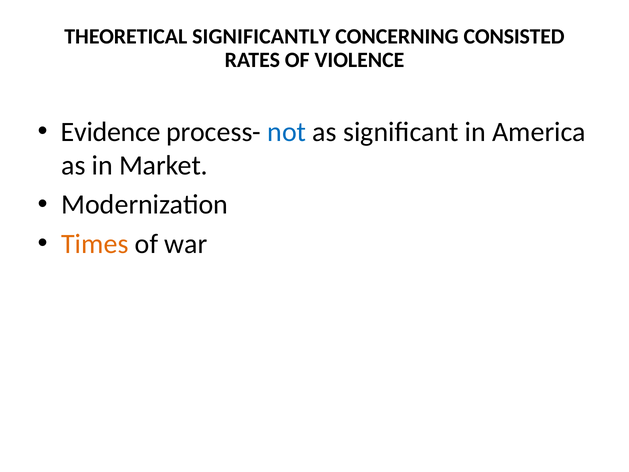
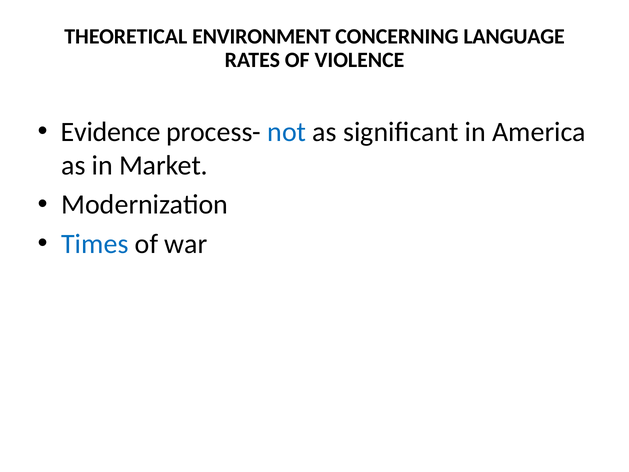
SIGNIFICANTLY: SIGNIFICANTLY -> ENVIRONMENT
CONSISTED: CONSISTED -> LANGUAGE
Times colour: orange -> blue
